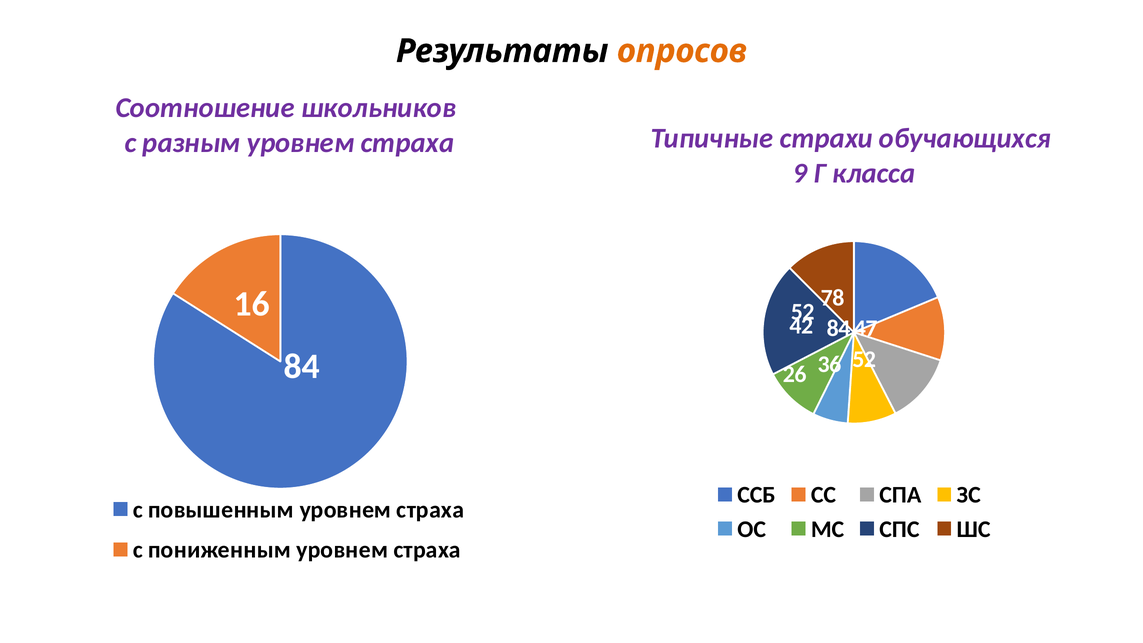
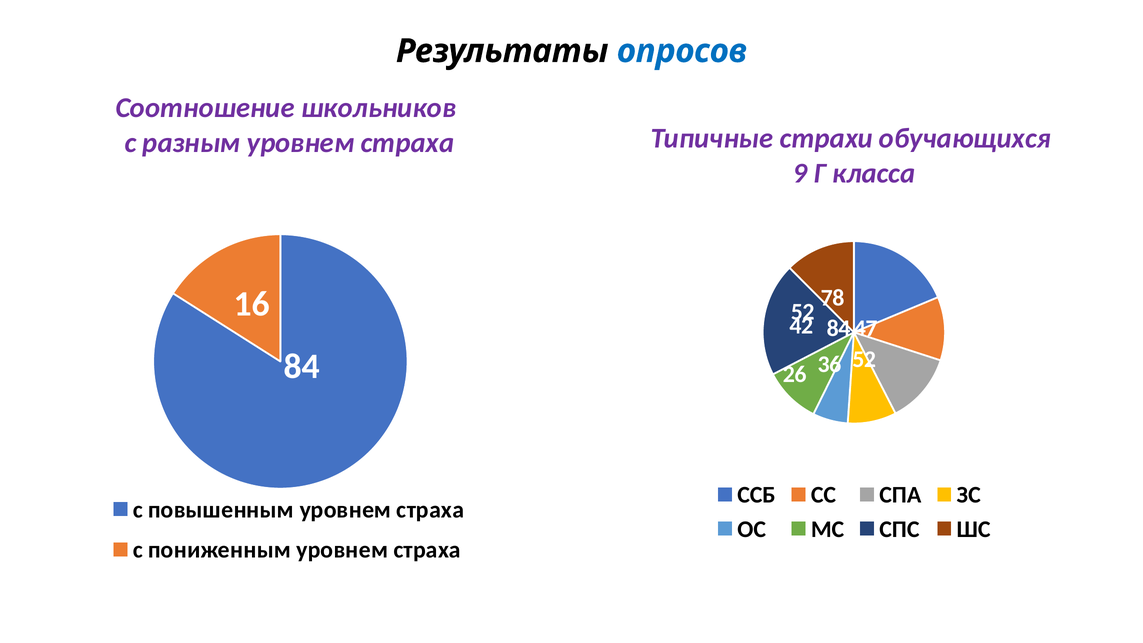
опросов colour: orange -> blue
